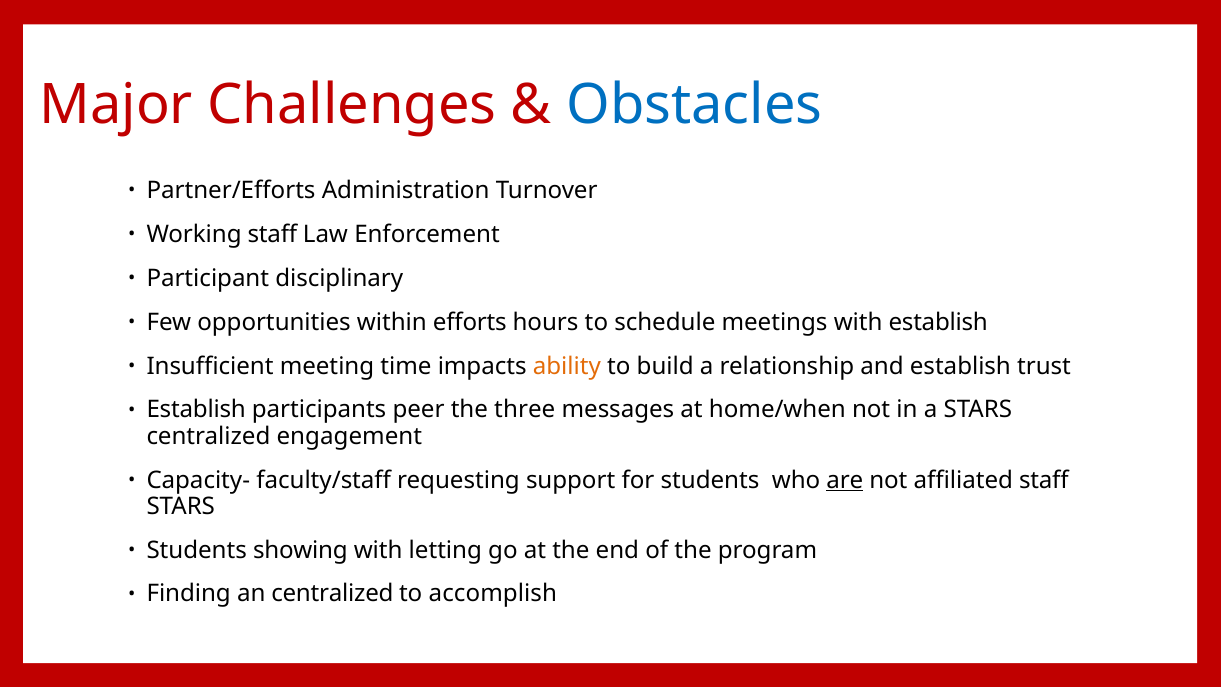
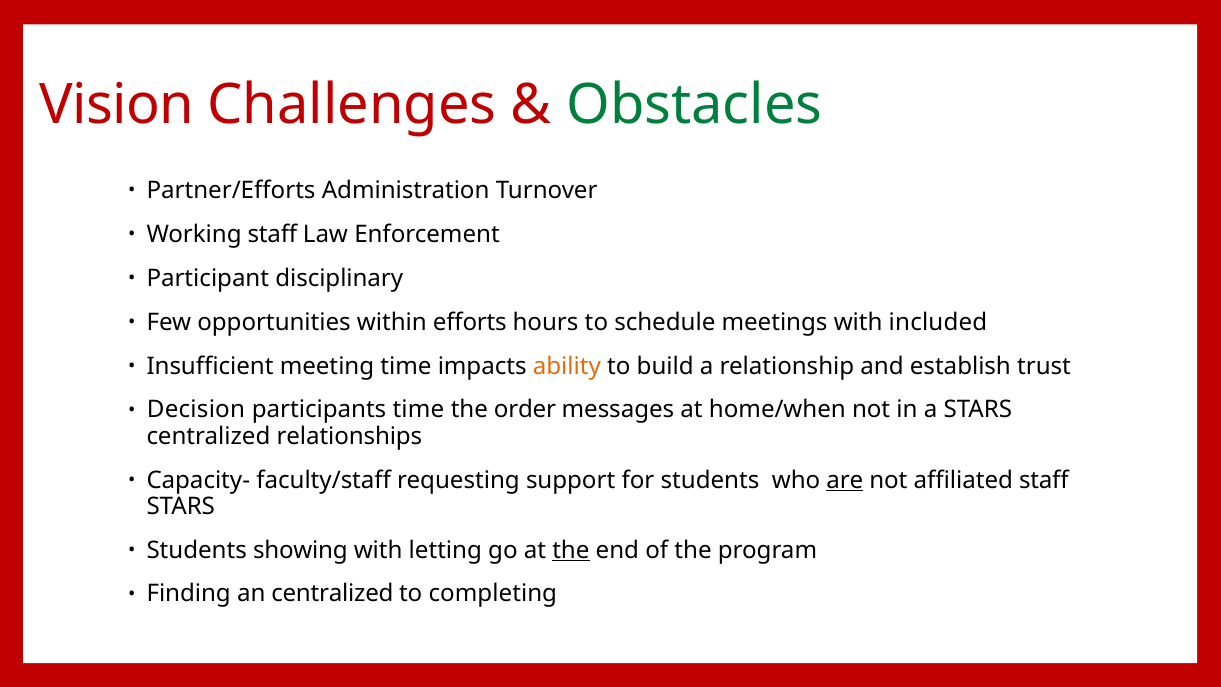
Major: Major -> Vision
Obstacles colour: blue -> green
with establish: establish -> included
Establish at (196, 410): Establish -> Decision
participants peer: peer -> time
three: three -> order
engagement: engagement -> relationships
the at (571, 550) underline: none -> present
accomplish: accomplish -> completing
